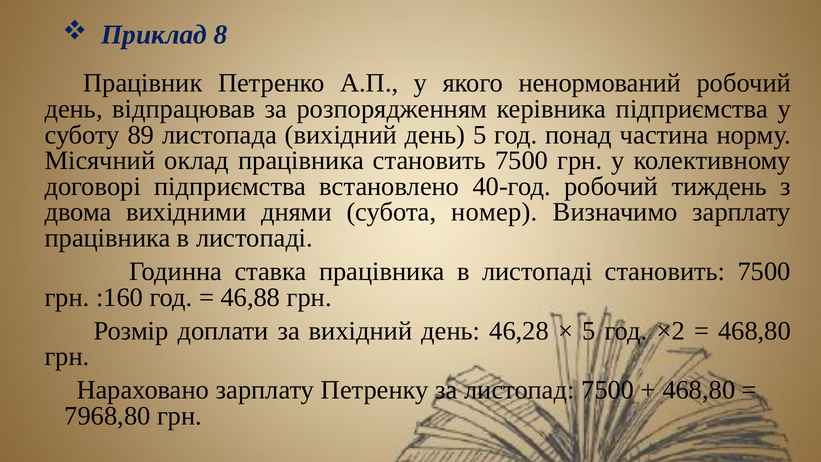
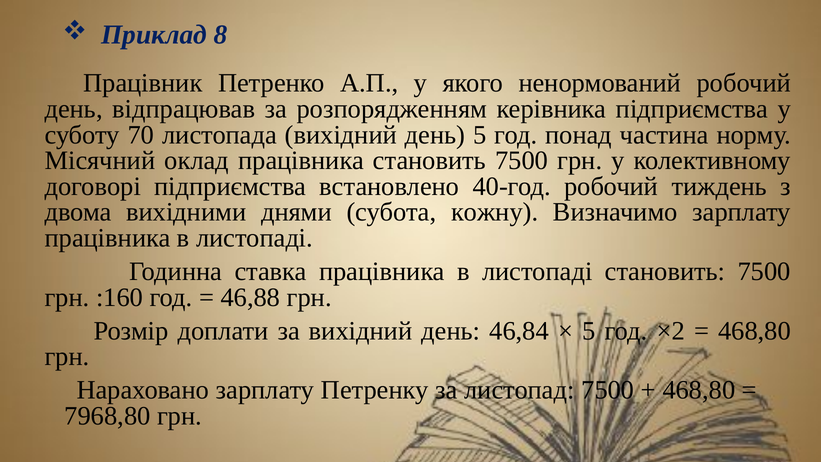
89: 89 -> 70
номер: номер -> кожну
46,28: 46,28 -> 46,84
